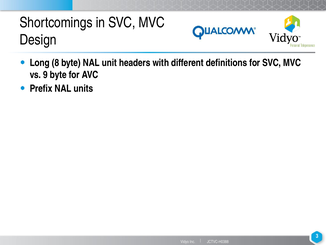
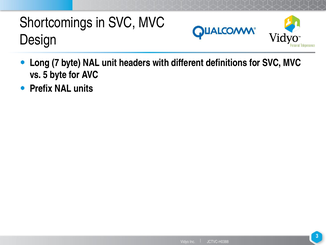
8: 8 -> 7
9: 9 -> 5
